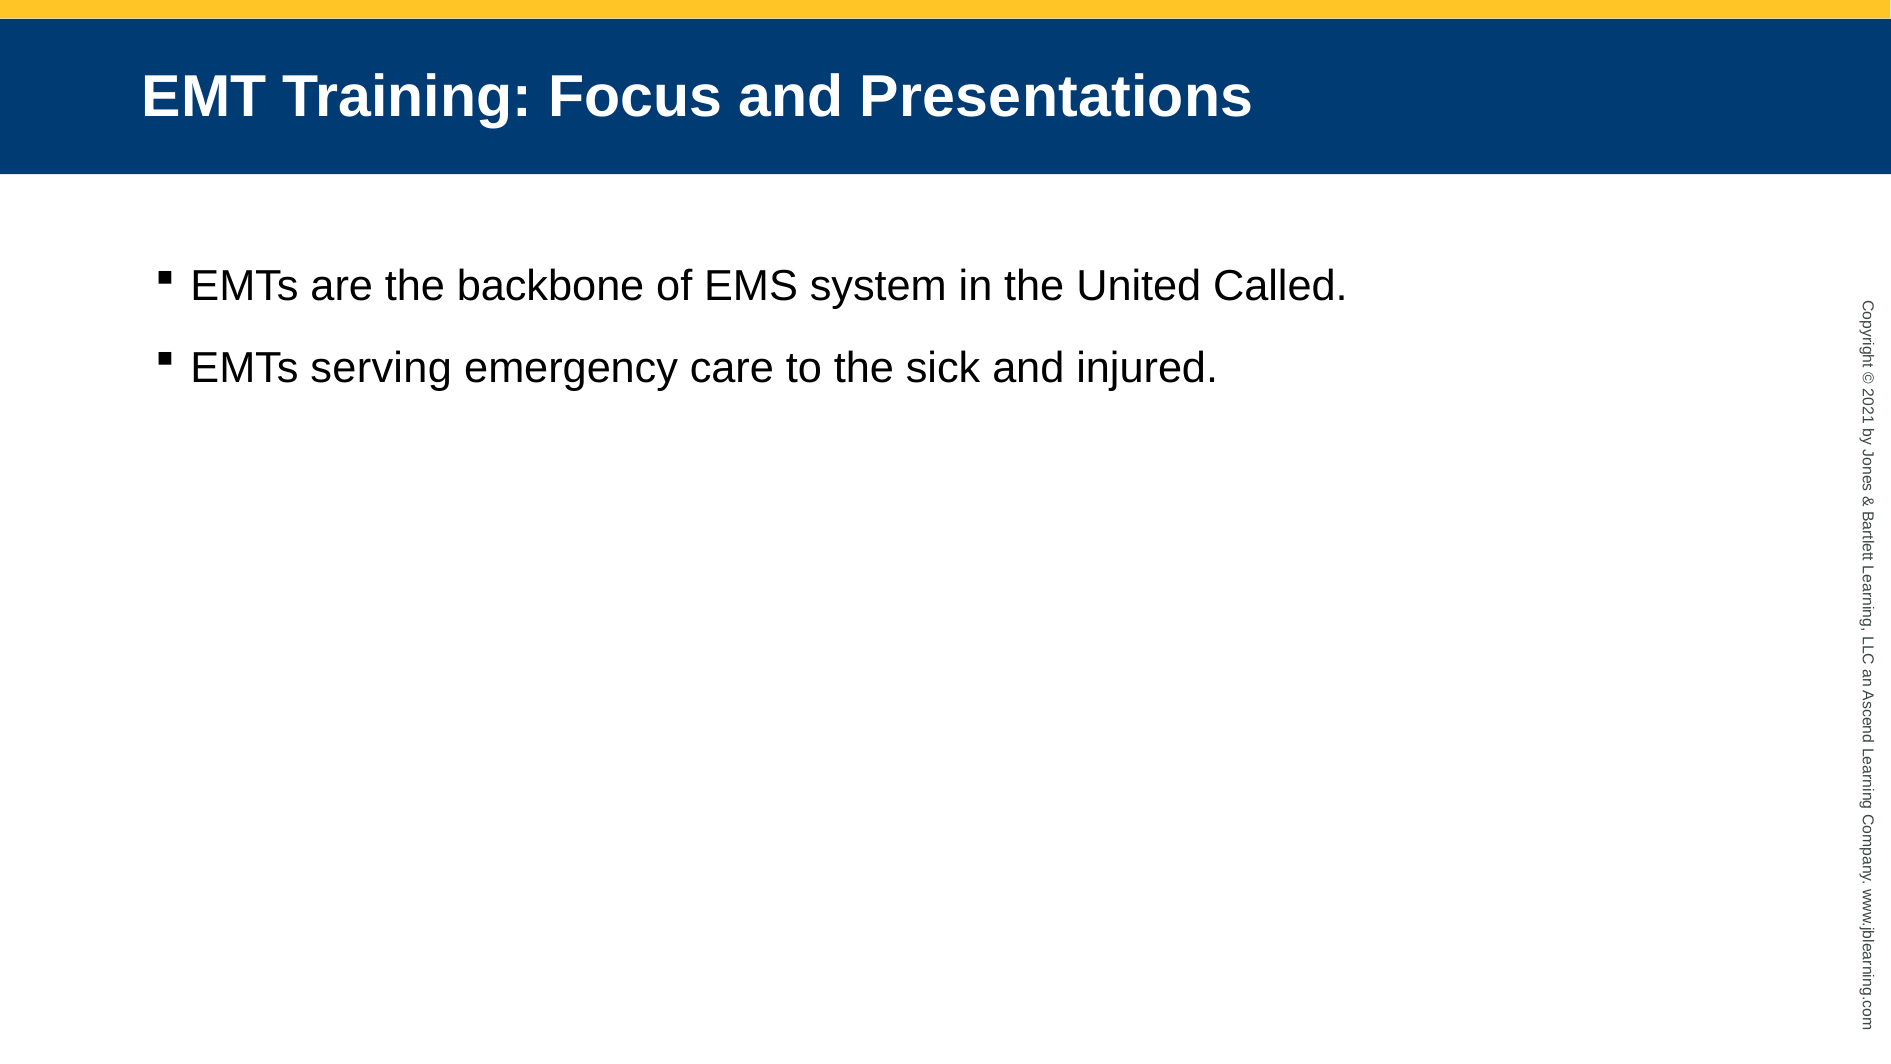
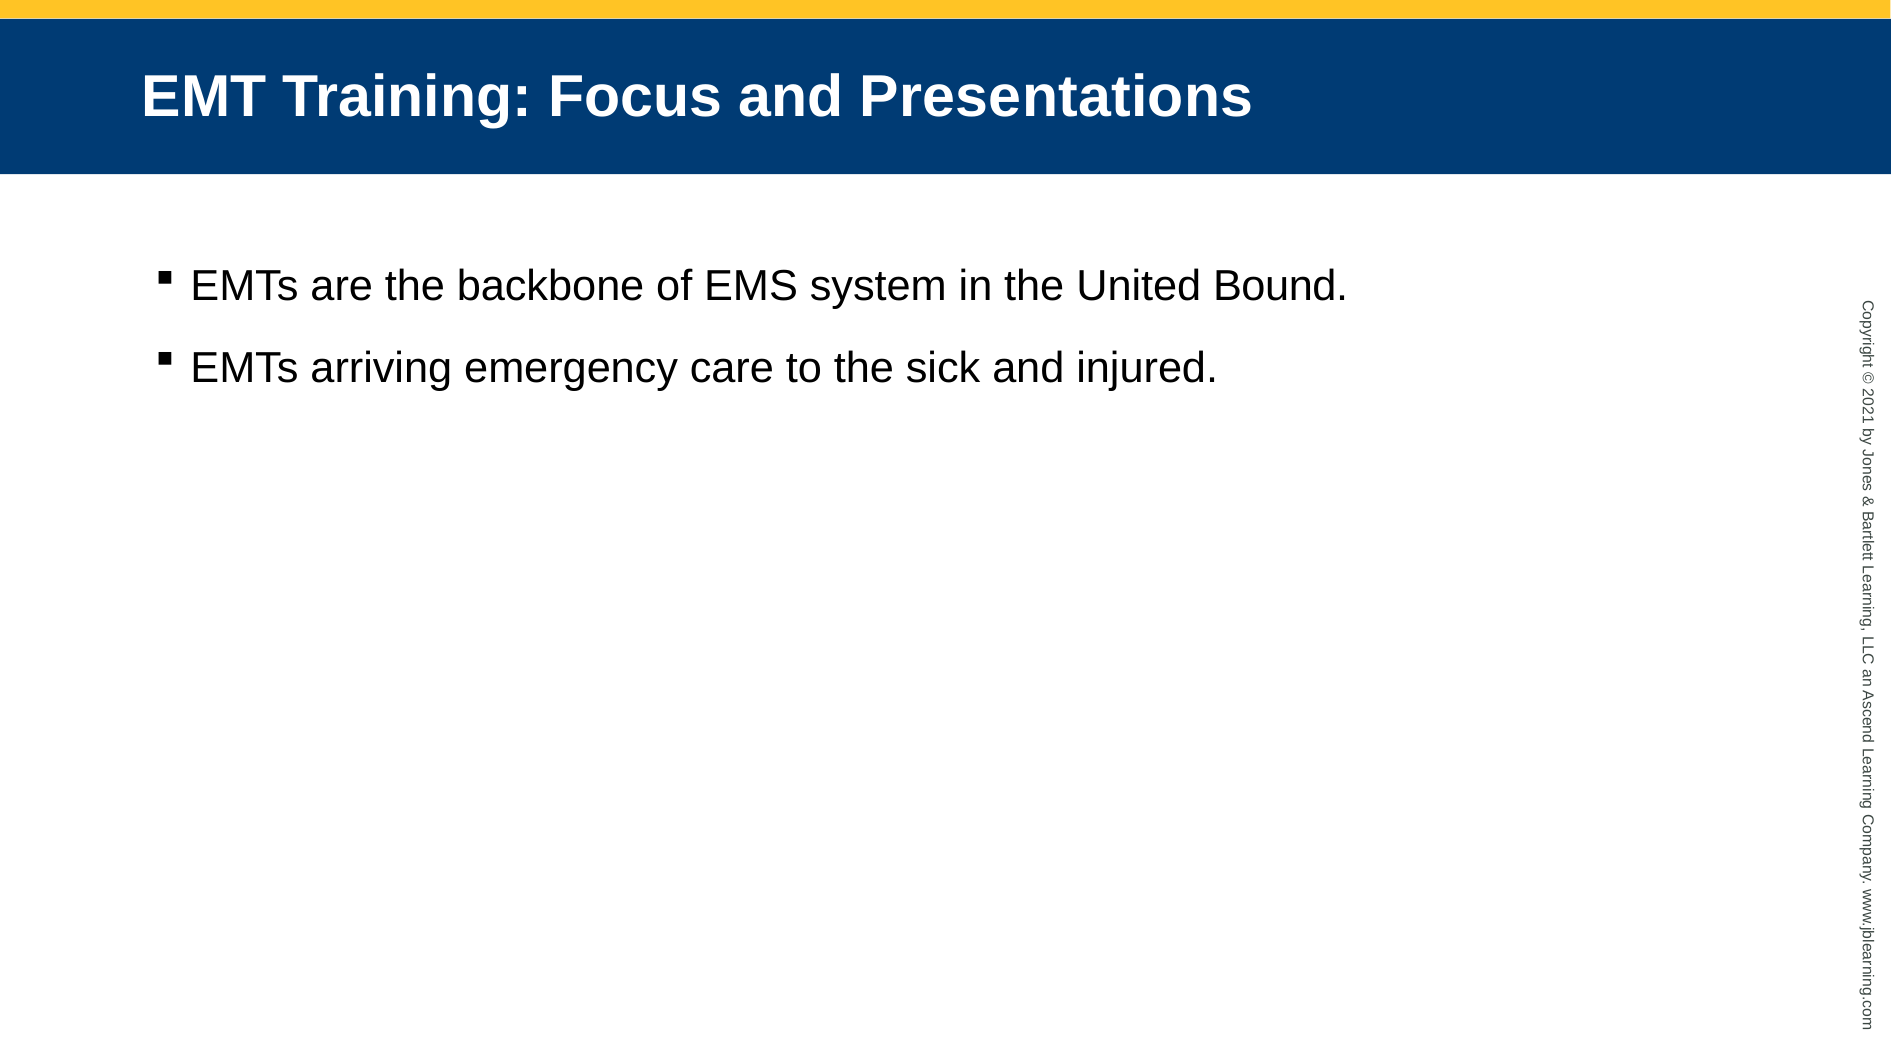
Called: Called -> Bound
serving: serving -> arriving
